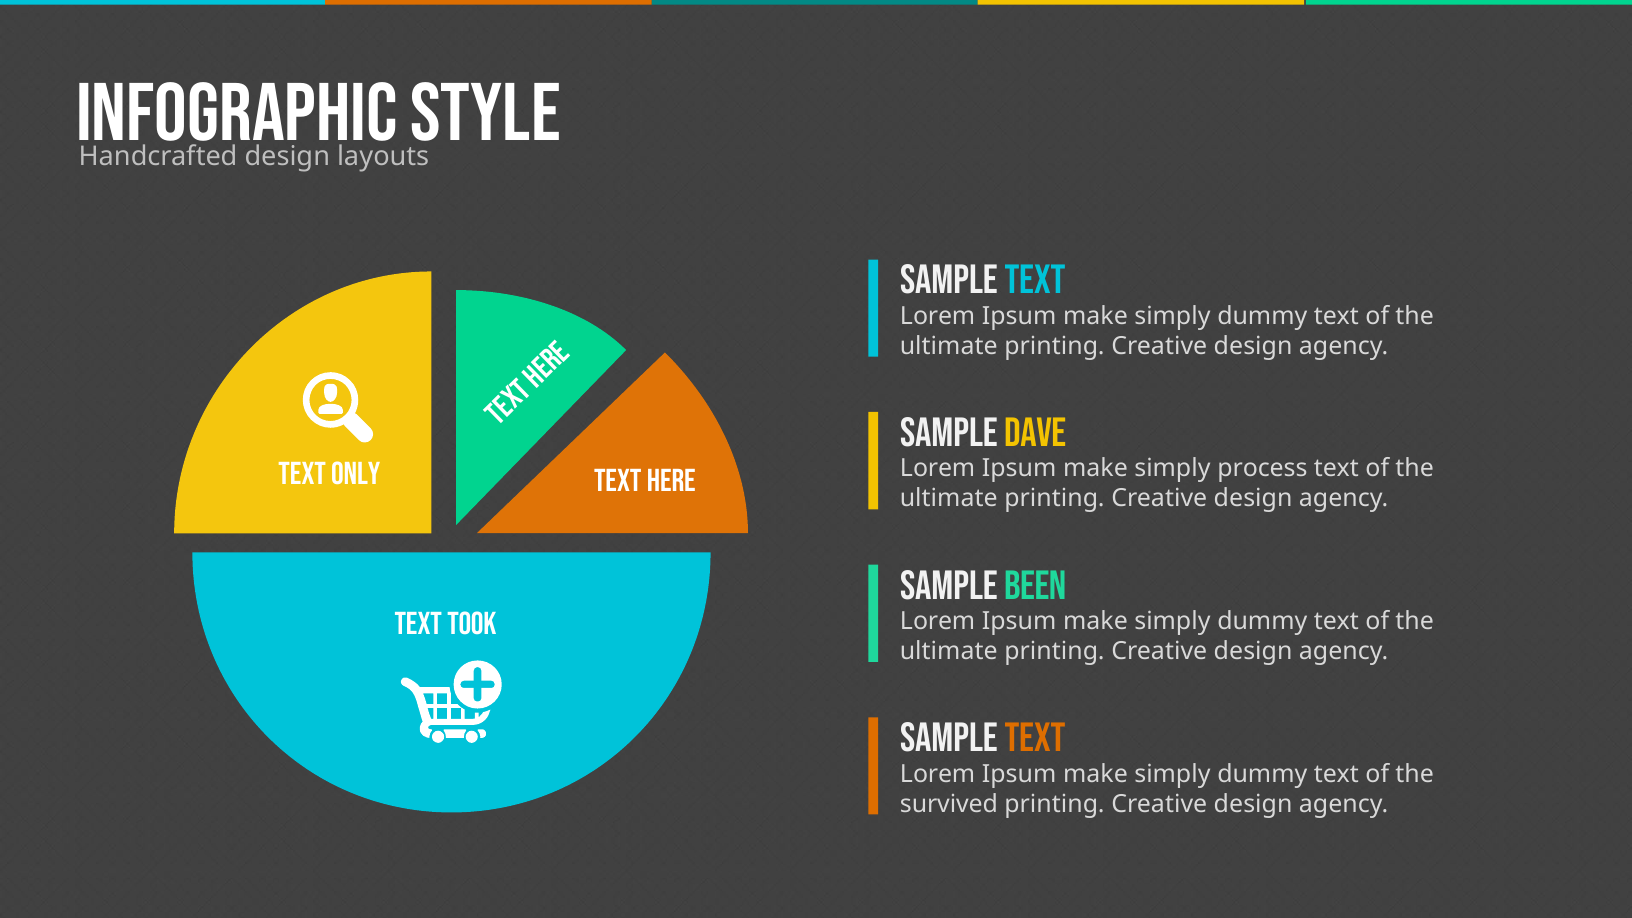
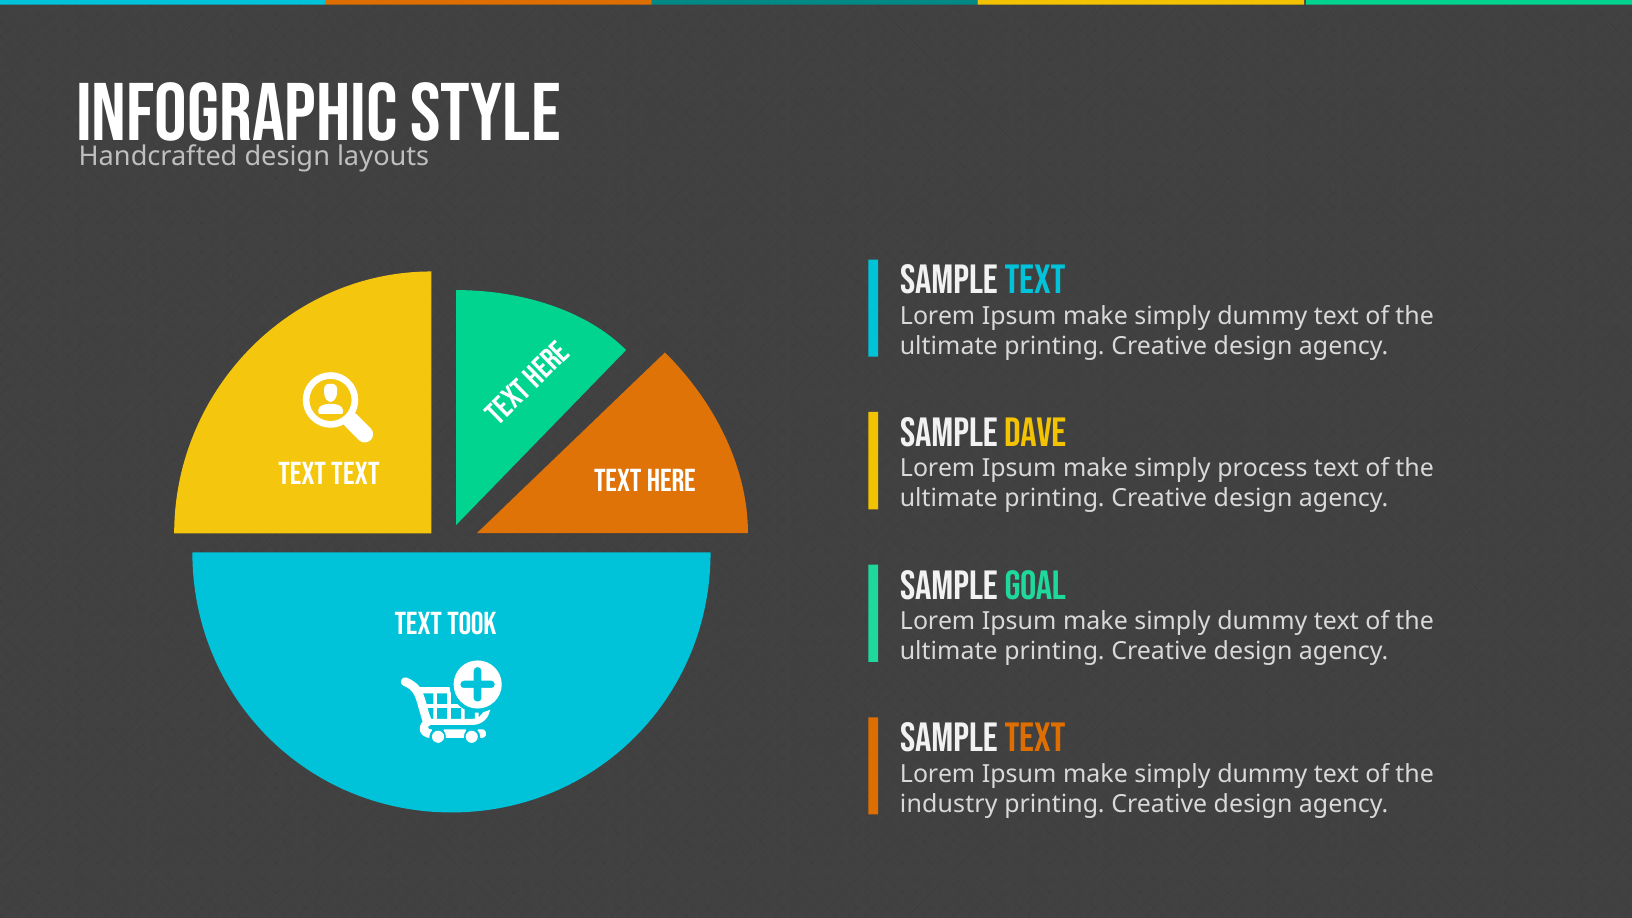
ONLY at (356, 474): ONLY -> TEXT
BEEN: BEEN -> GOAL
survived: survived -> industry
